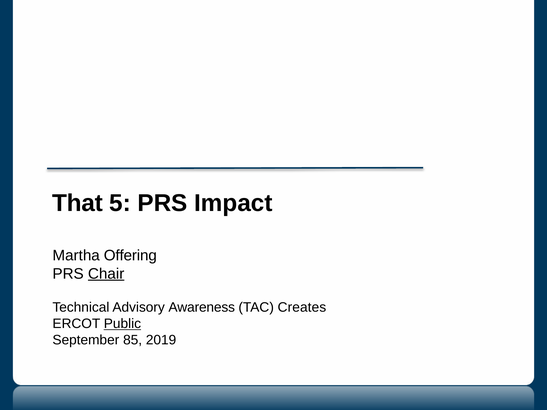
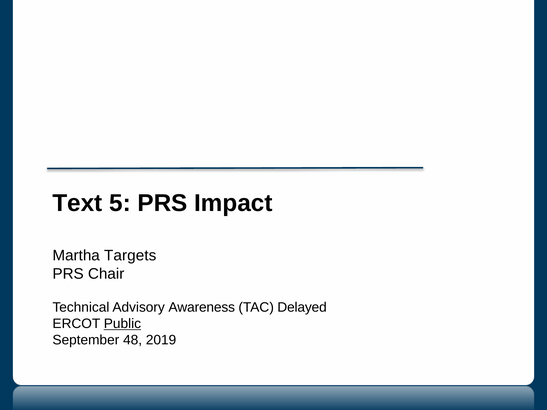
That: That -> Text
Offering: Offering -> Targets
Chair underline: present -> none
Creates: Creates -> Delayed
85: 85 -> 48
